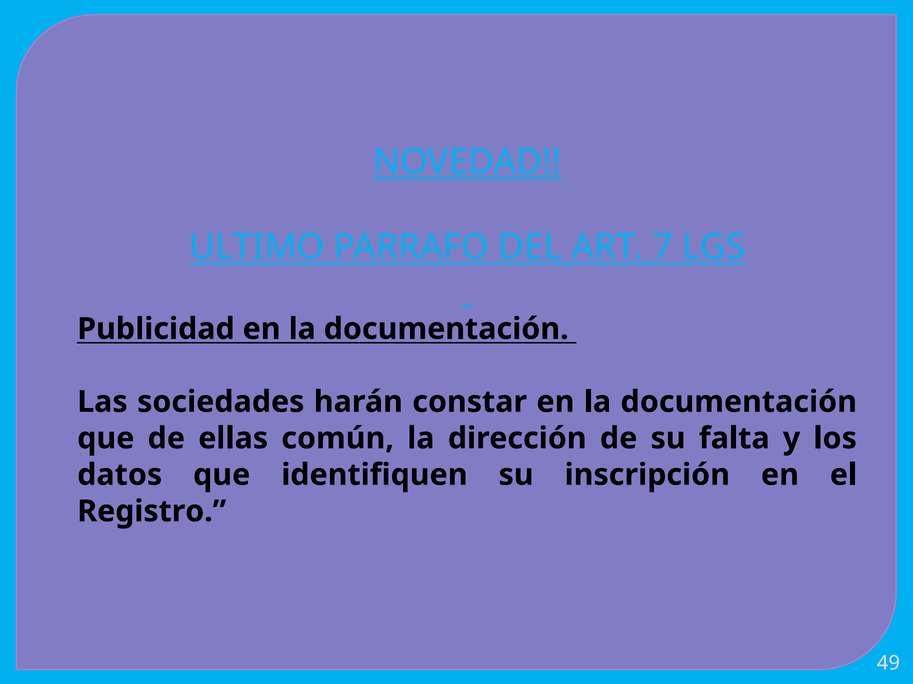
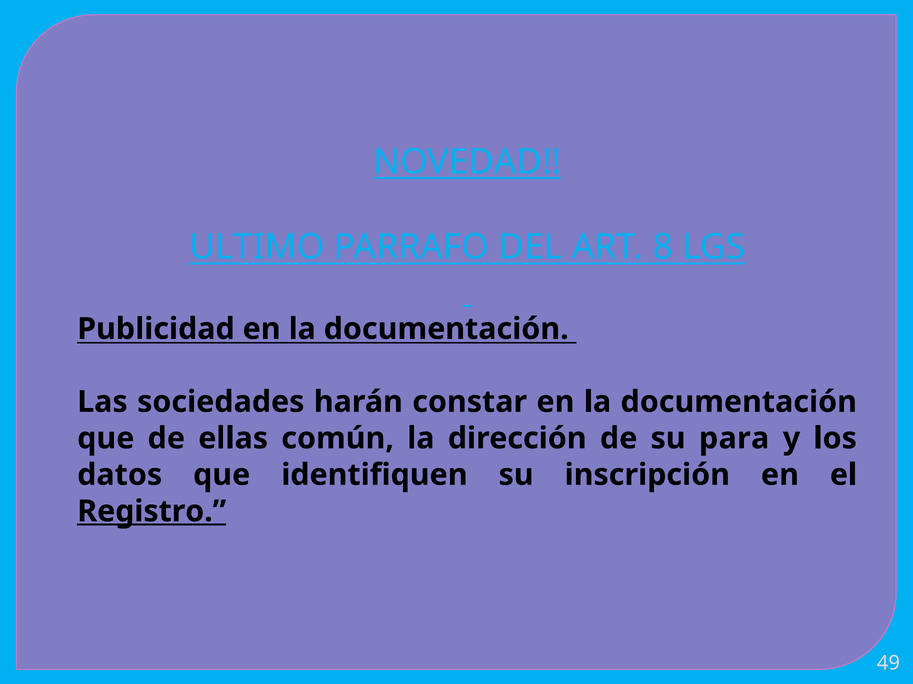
7: 7 -> 8
falta: falta -> para
Registro underline: none -> present
